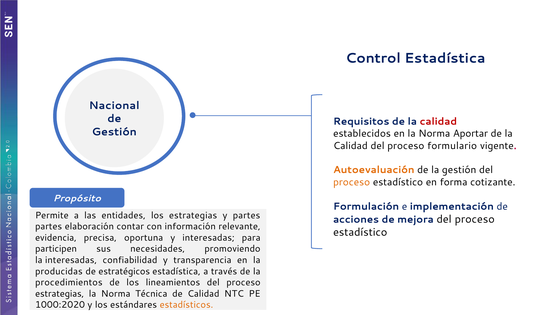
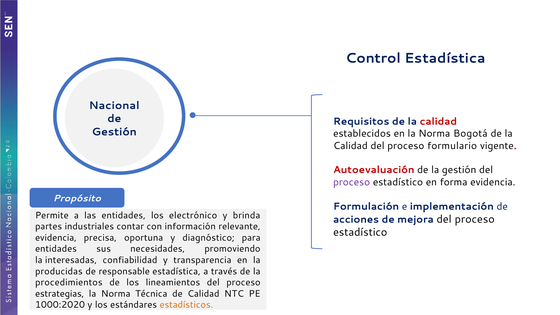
Aportar: Aportar -> Bogotá
Autoevaluación colour: orange -> red
proceso at (352, 182) colour: orange -> purple
forma cotizante: cotizante -> evidencia
los estrategias: estrategias -> electrónico
y partes: partes -> brinda
elaboración: elaboración -> industriales
y interesadas: interesadas -> diagnóstico
participen at (56, 249): participen -> entidades
estratégicos: estratégicos -> responsable
